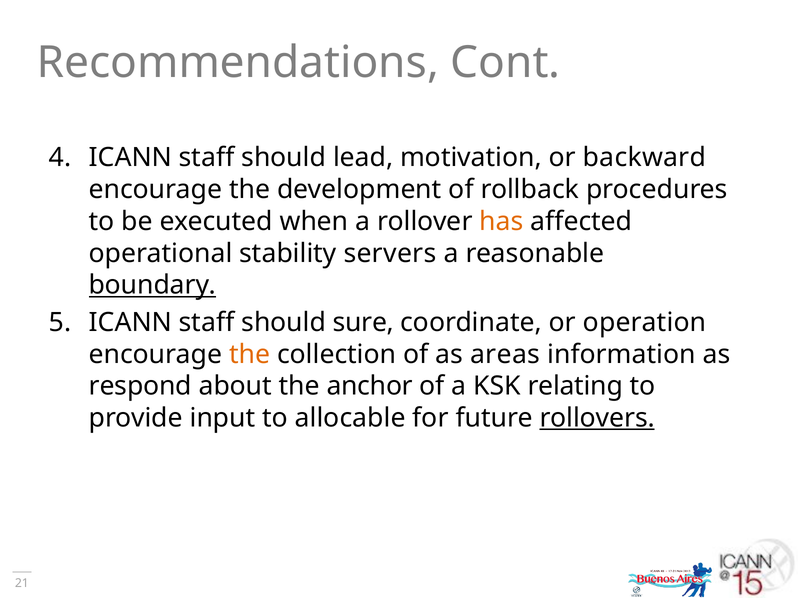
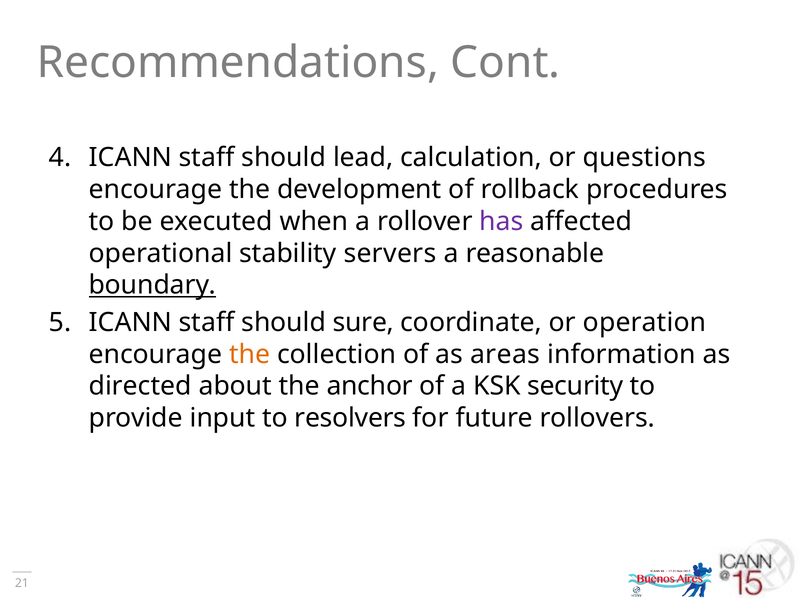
motivation: motivation -> calculation
backward: backward -> questions
has colour: orange -> purple
respond: respond -> directed
relating: relating -> security
allocable: allocable -> resolvers
rollovers underline: present -> none
